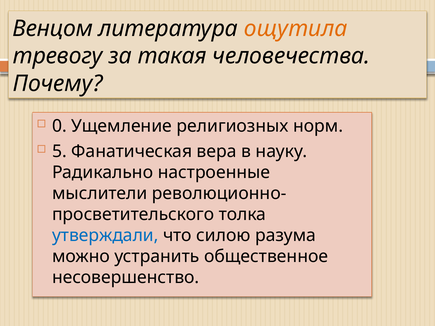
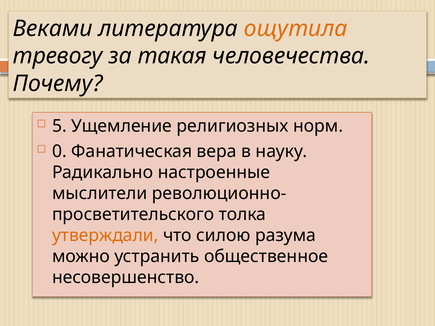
Венцом: Венцом -> Веками
0: 0 -> 5
5: 5 -> 0
утверждали colour: blue -> orange
